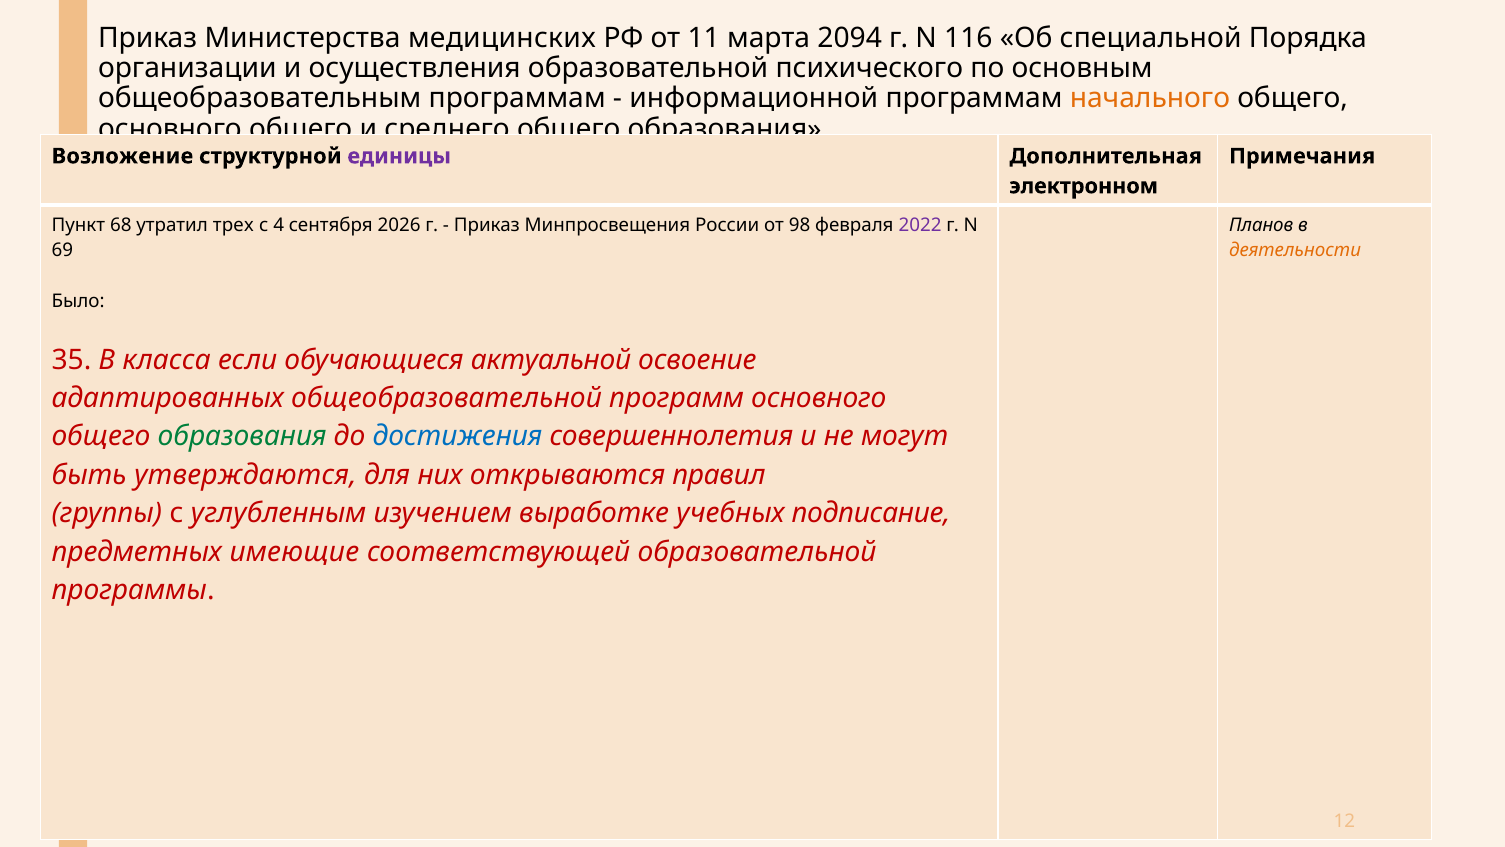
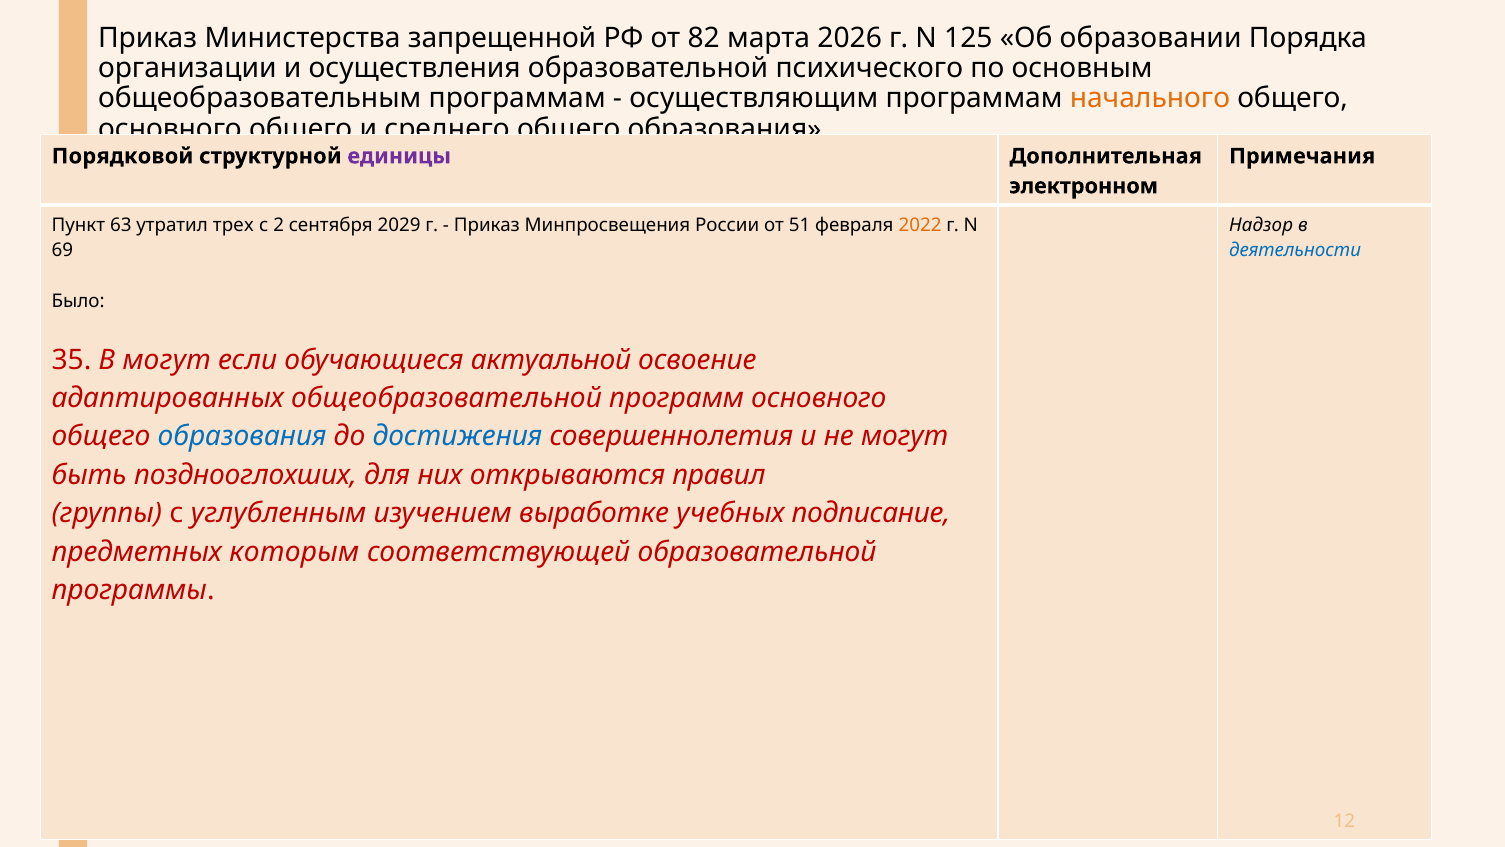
медицинских: медицинских -> запрещенной
11: 11 -> 82
2094: 2094 -> 2026
116: 116 -> 125
специальной: специальной -> образовании
информационной: информационной -> осуществляющим
Возложение: Возложение -> Порядковой
68: 68 -> 63
4: 4 -> 2
2026: 2026 -> 2029
98: 98 -> 51
2022 colour: purple -> orange
Планов: Планов -> Надзор
деятельности colour: orange -> blue
В класса: класса -> могут
образования at (242, 436) colour: green -> blue
утверждаются: утверждаются -> позднооглохших
имеющие: имеющие -> которым
